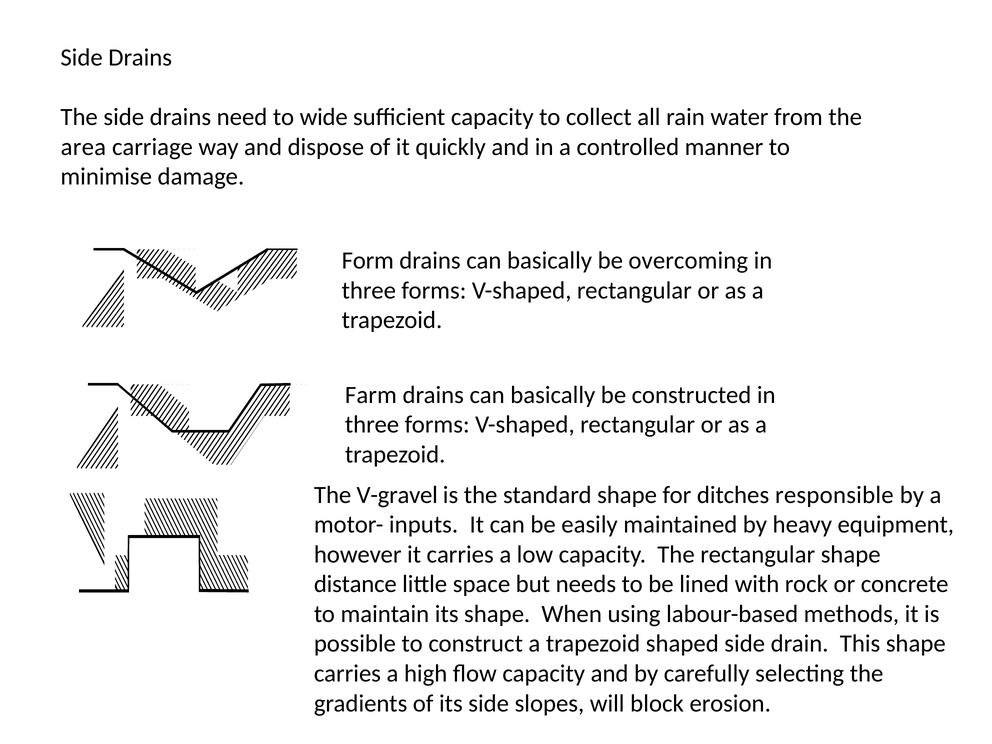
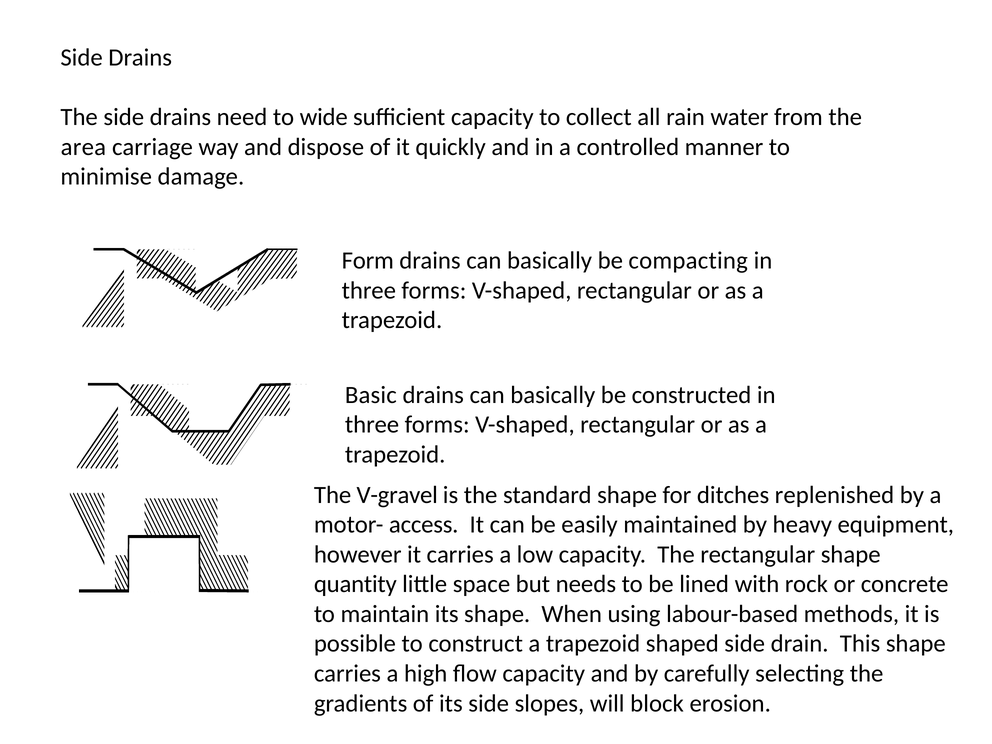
overcoming: overcoming -> compacting
Farm: Farm -> Basic
responsible: responsible -> replenished
inputs: inputs -> access
distance: distance -> quantity
